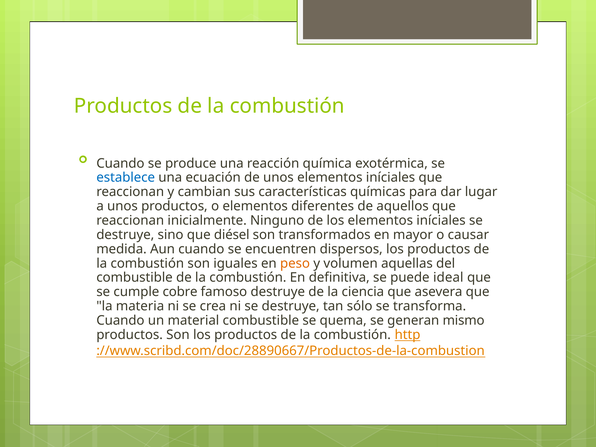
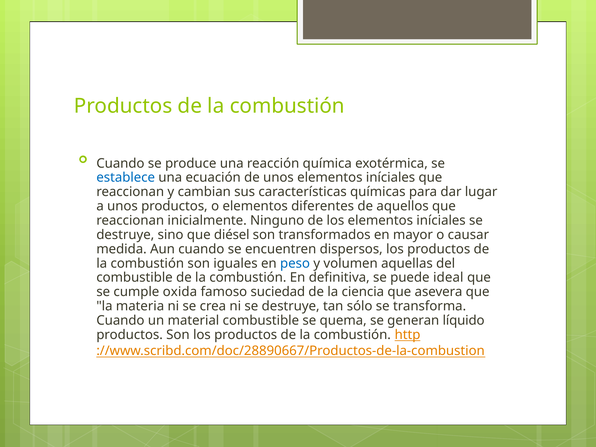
peso colour: orange -> blue
cobre: cobre -> oxida
famoso destruye: destruye -> suciedad
mismo: mismo -> líquido
